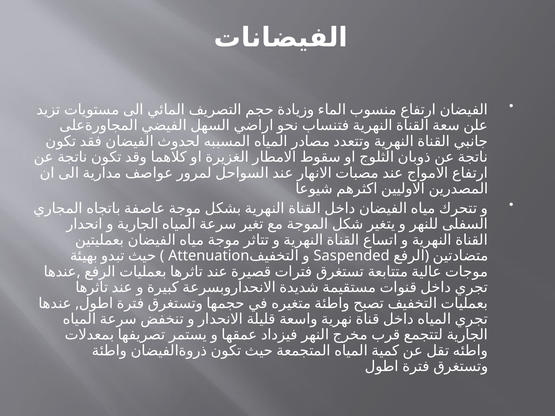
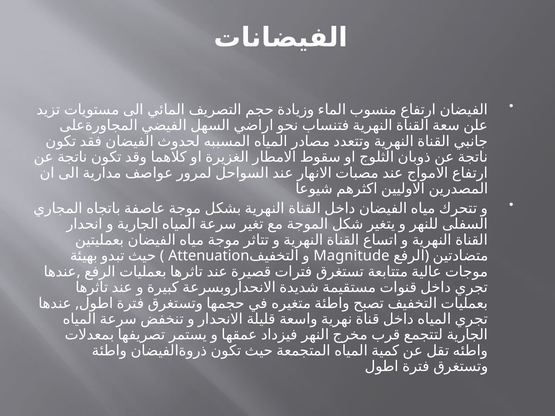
Saspended: Saspended -> Magnitude
